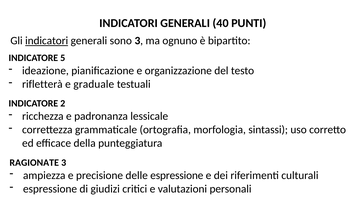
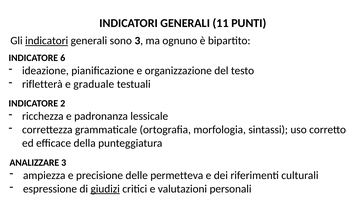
40: 40 -> 11
5: 5 -> 6
RAGIONATE: RAGIONATE -> ANALIZZARE
delle espressione: espressione -> permetteva
giudizi underline: none -> present
